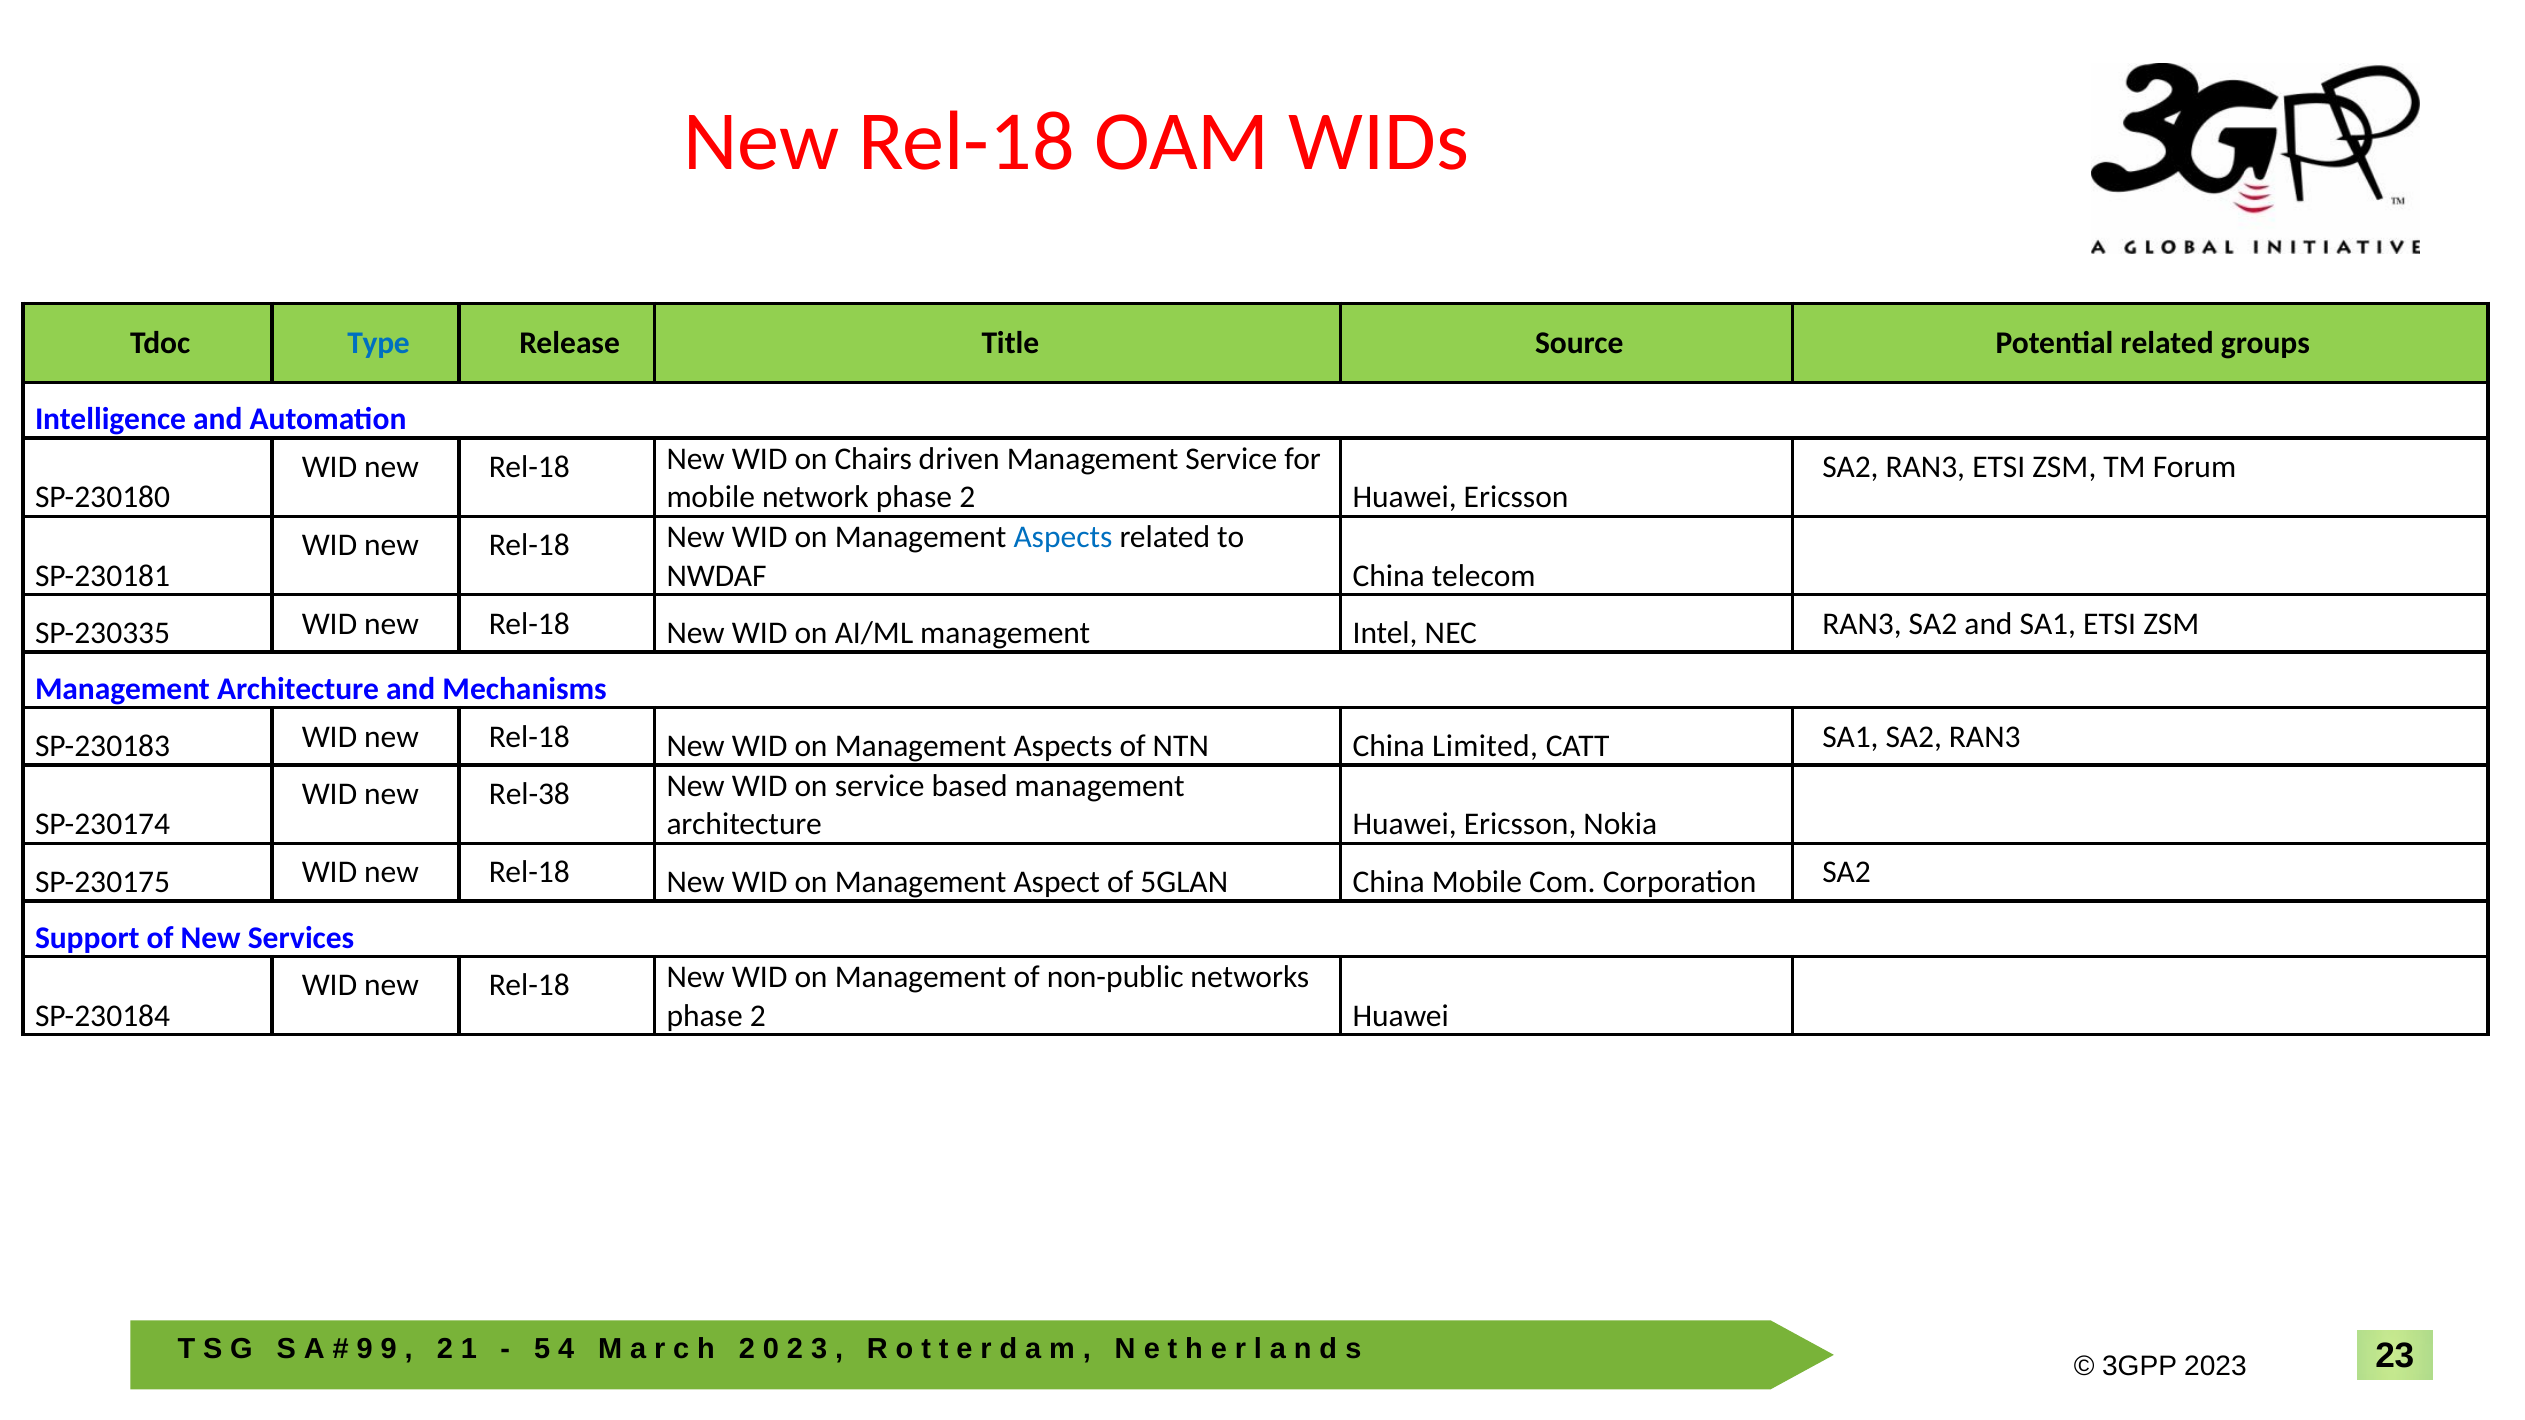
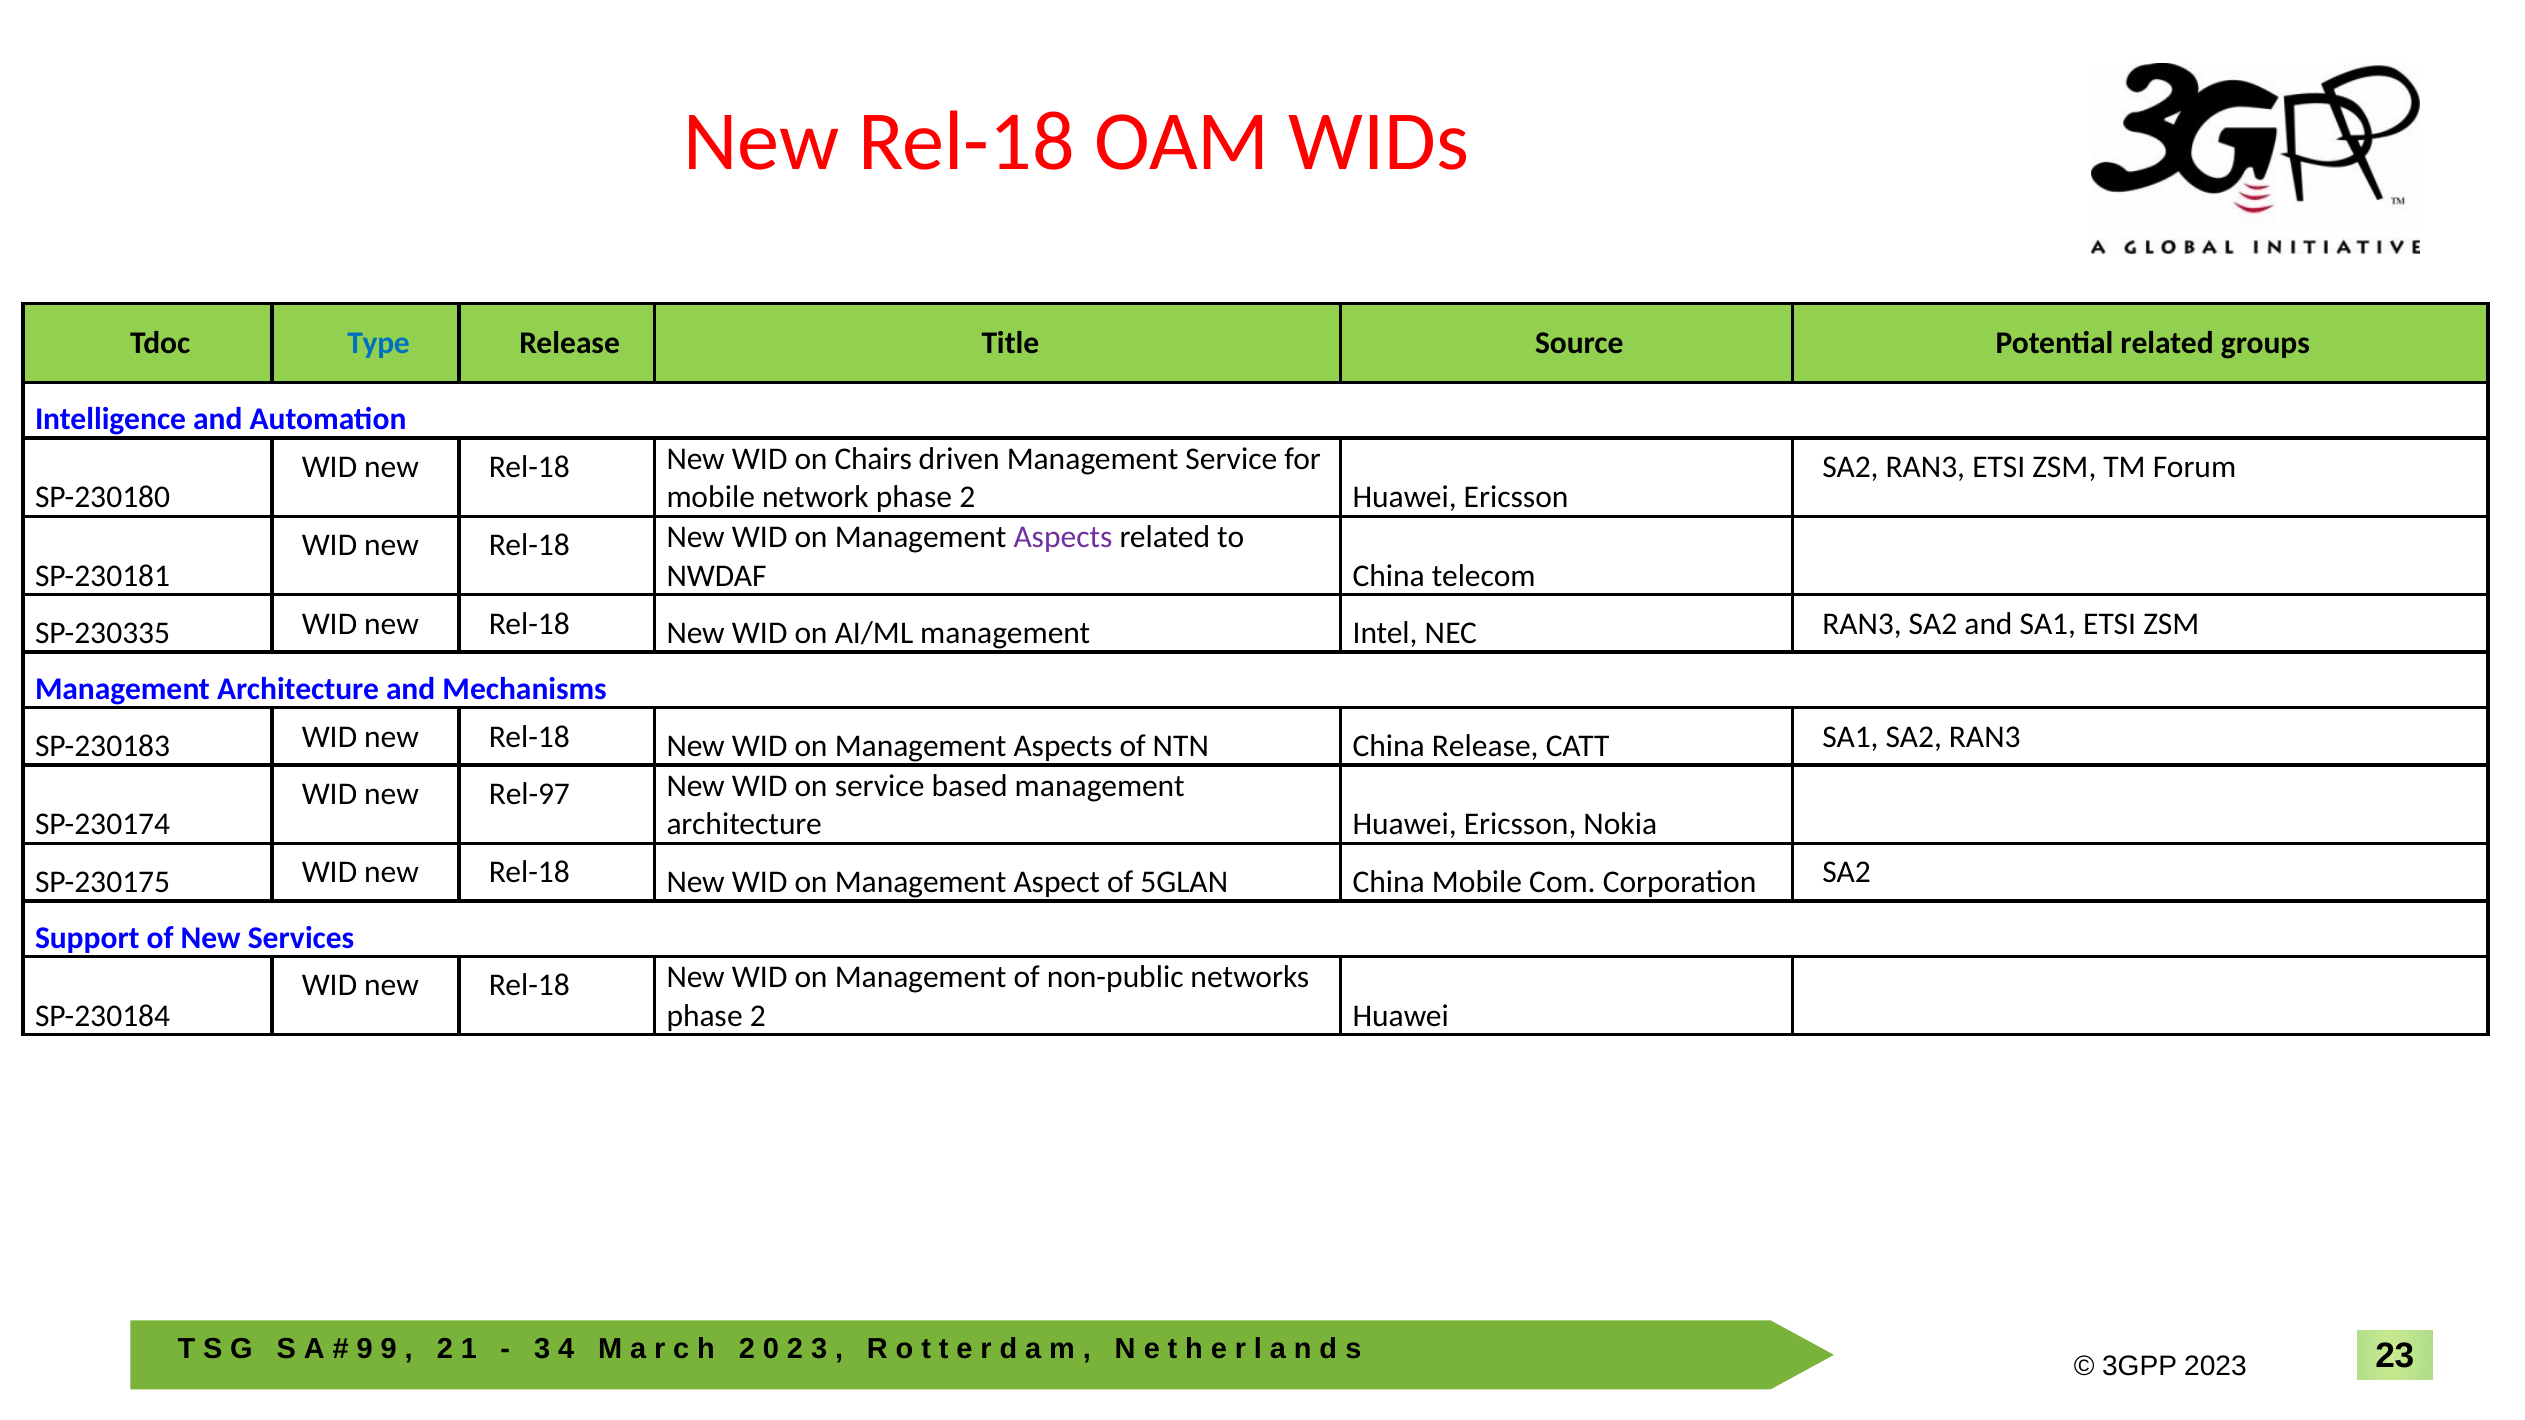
Aspects at (1063, 537) colour: blue -> purple
China Limited: Limited -> Release
Rel-38: Rel-38 -> Rel-97
5 at (542, 1349): 5 -> 3
